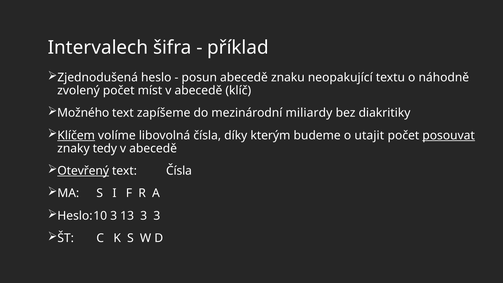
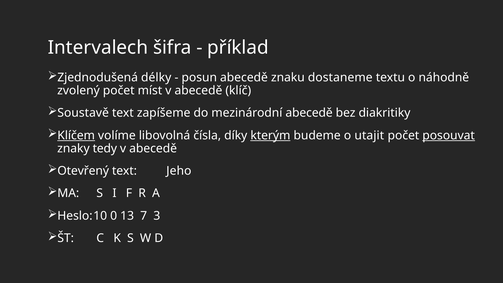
heslo: heslo -> délky
neopakující: neopakující -> dostaneme
Možného: Možného -> Soustavě
mezinárodní miliardy: miliardy -> abecedě
kterým underline: none -> present
Otevřený underline: present -> none
text Čísla: Čísla -> Jeho
3 at (114, 216): 3 -> 0
13 3: 3 -> 7
